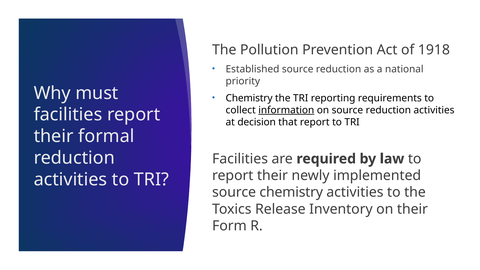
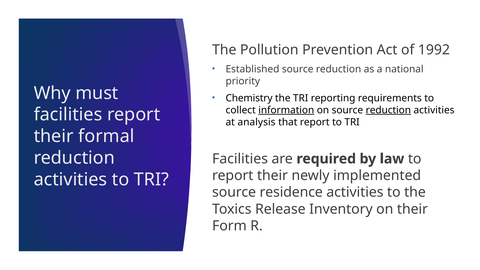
1918: 1918 -> 1992
reduction at (388, 110) underline: none -> present
decision: decision -> analysis
source chemistry: chemistry -> residence
